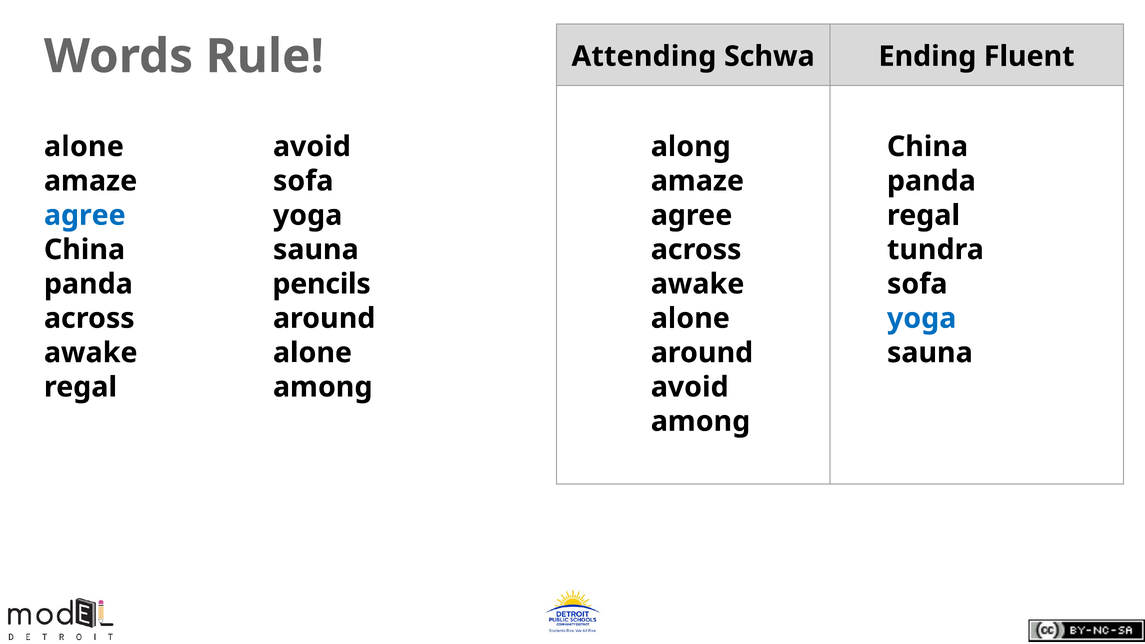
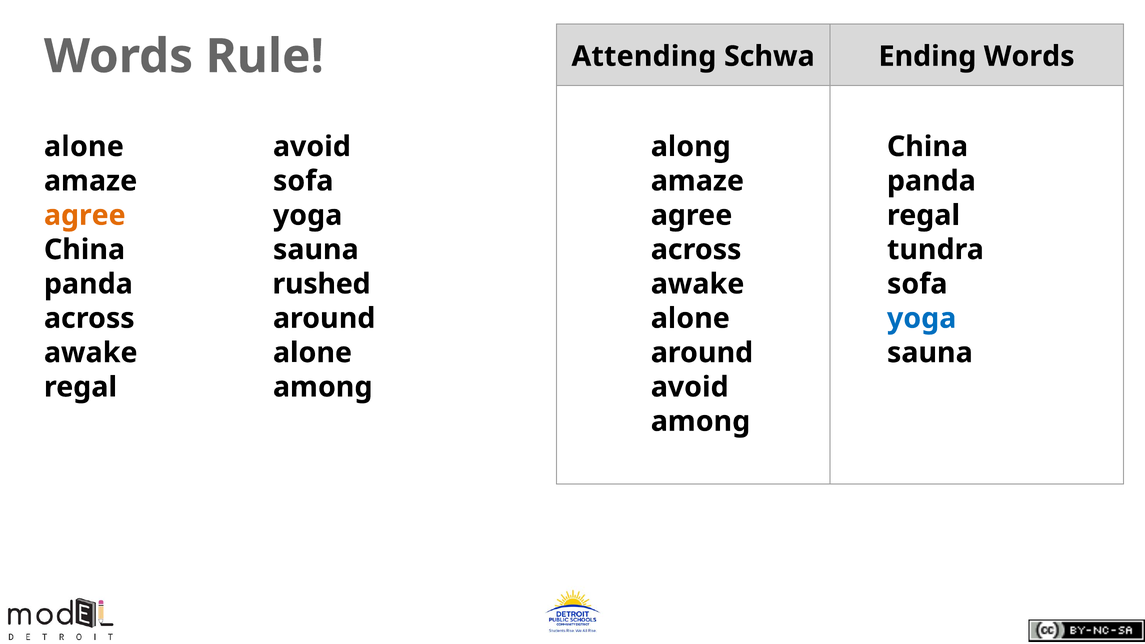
Ending Fluent: Fluent -> Words
agree at (85, 215) colour: blue -> orange
pencils: pencils -> rushed
